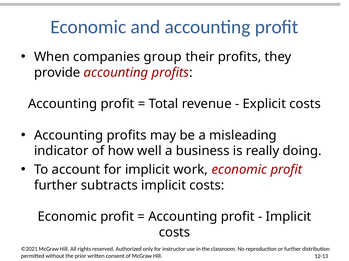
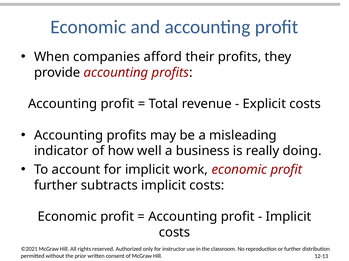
group: group -> afford
